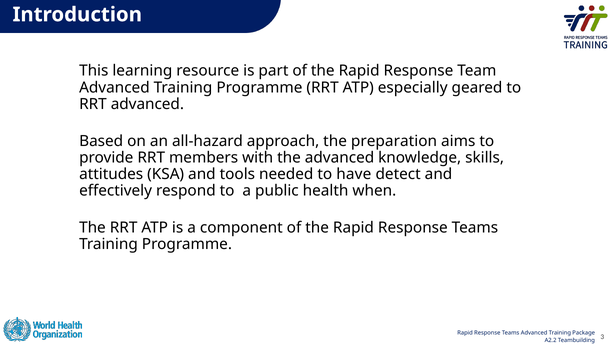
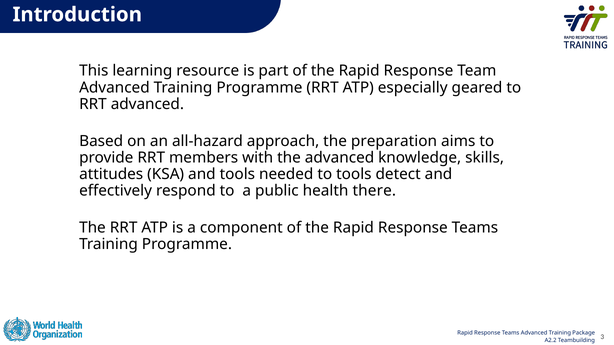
to have: have -> tools
when: when -> there
